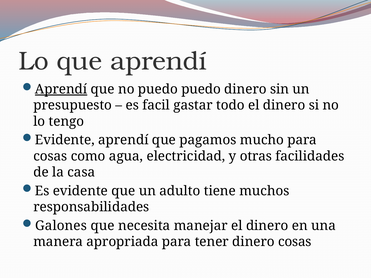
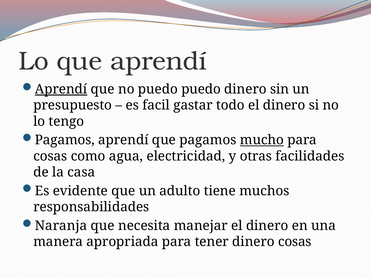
Evidente at (65, 140): Evidente -> Pagamos
mucho underline: none -> present
Galones: Galones -> Naranja
